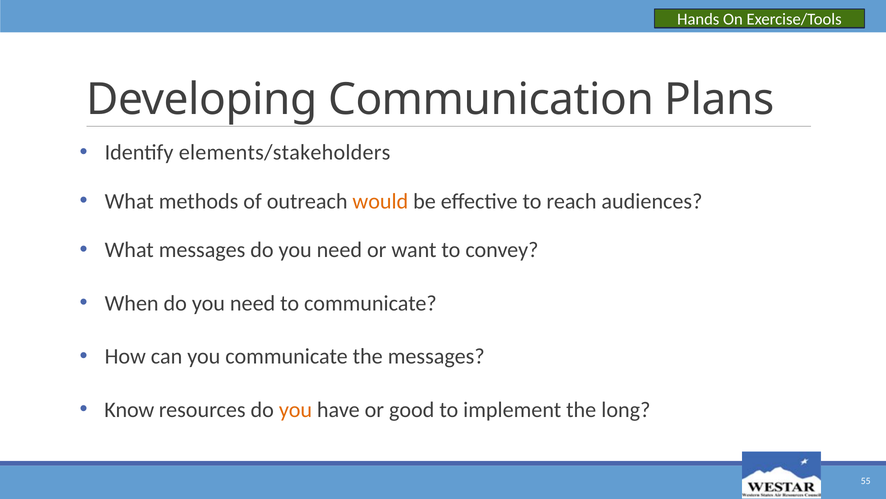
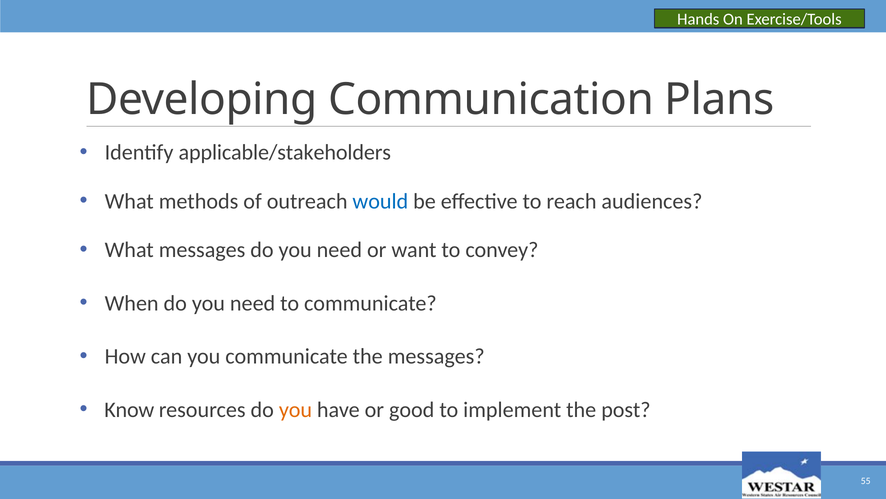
elements/stakeholders: elements/stakeholders -> applicable/stakeholders
would colour: orange -> blue
long: long -> post
